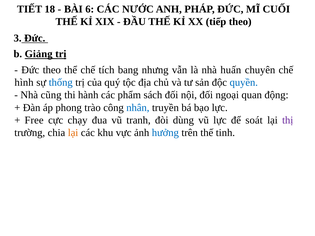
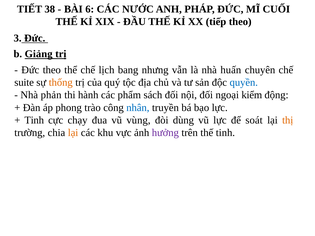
18: 18 -> 38
tích: tích -> lịch
hình: hình -> suite
thống colour: blue -> orange
cũng: cũng -> phản
quan: quan -> kiểm
Free at (34, 120): Free -> Tinh
tranh: tranh -> vùng
thị colour: purple -> orange
hưởng colour: blue -> purple
